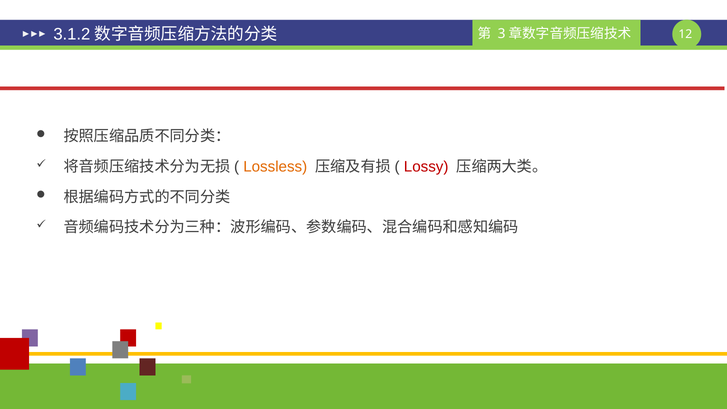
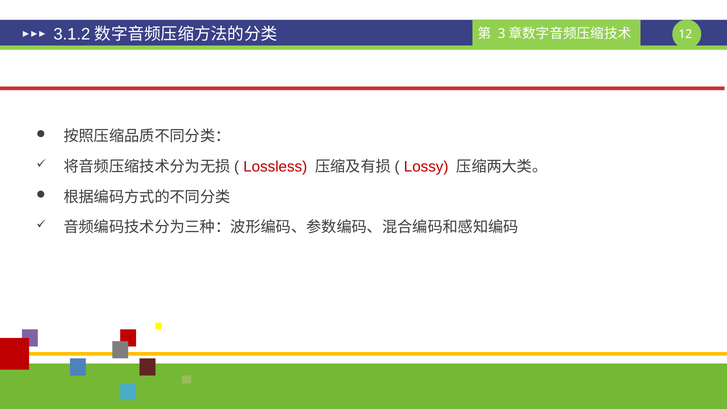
Lossless colour: orange -> red
